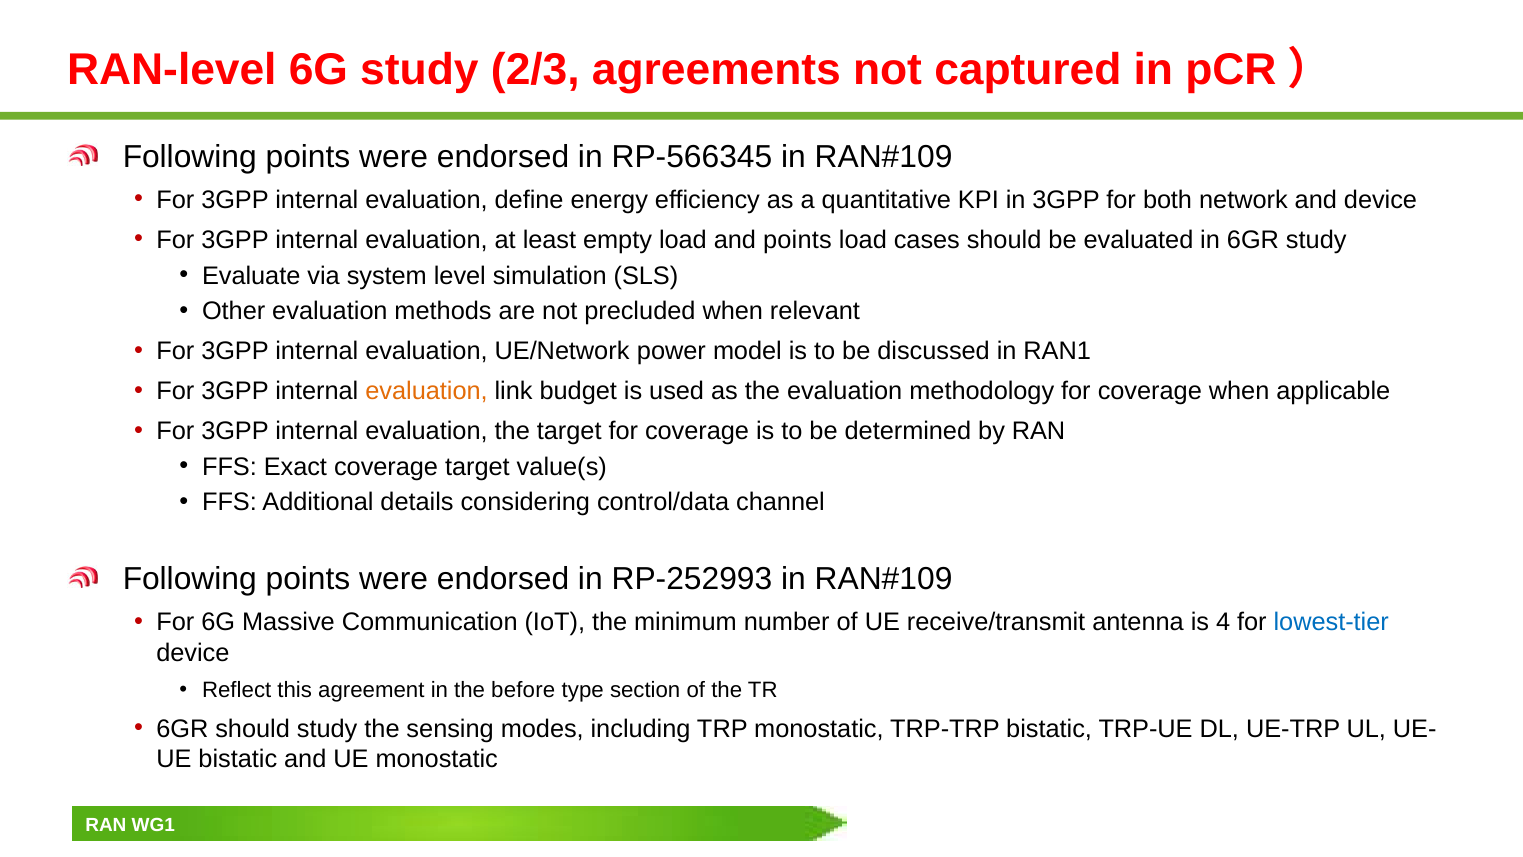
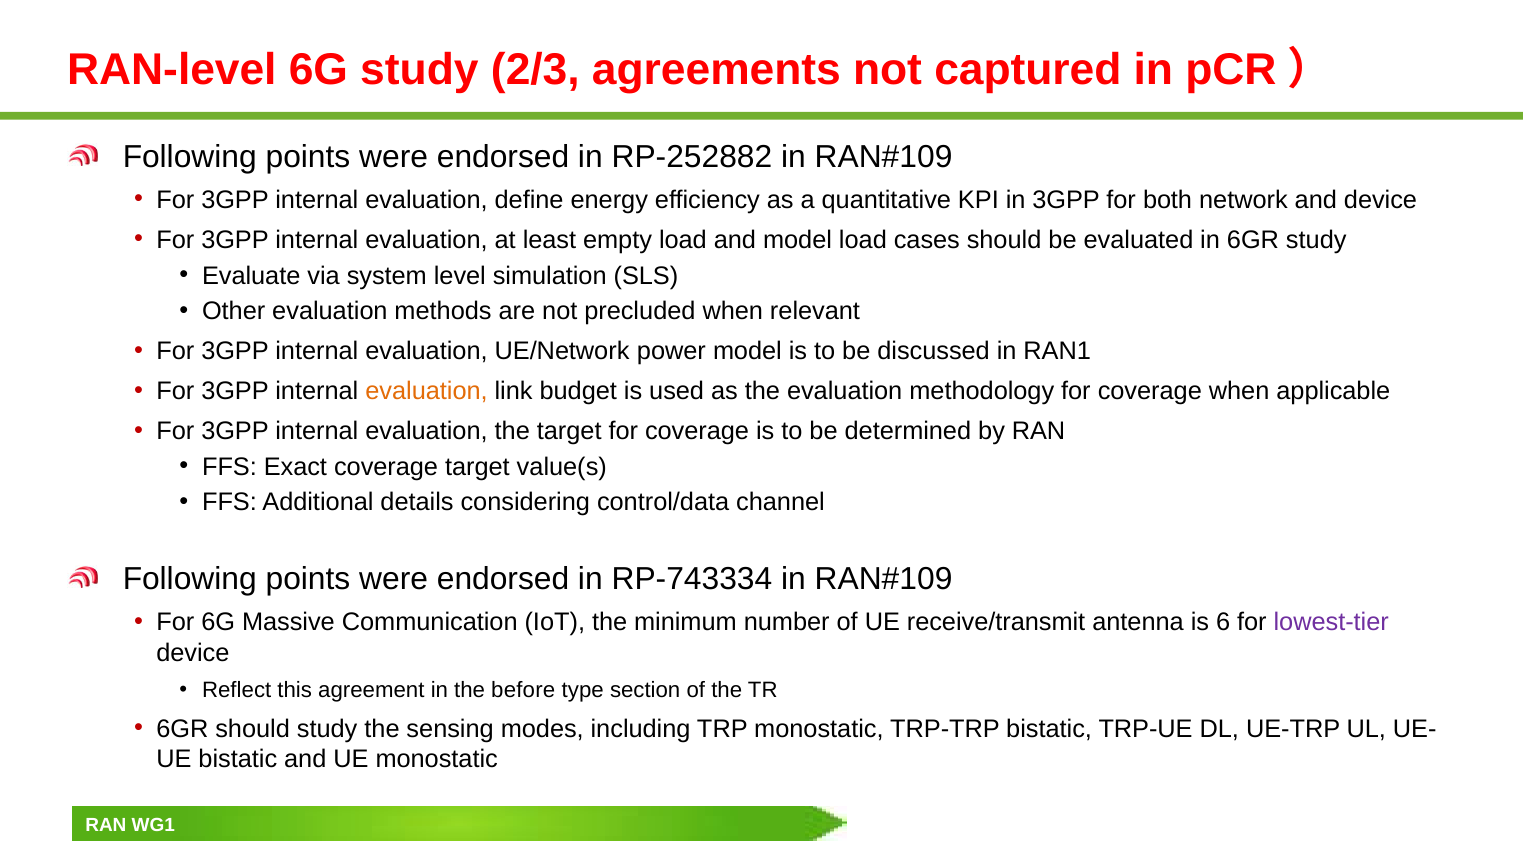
RP-566345: RP-566345 -> RP-252882
and points: points -> model
RP-252993: RP-252993 -> RP-743334
4: 4 -> 6
lowest-tier colour: blue -> purple
